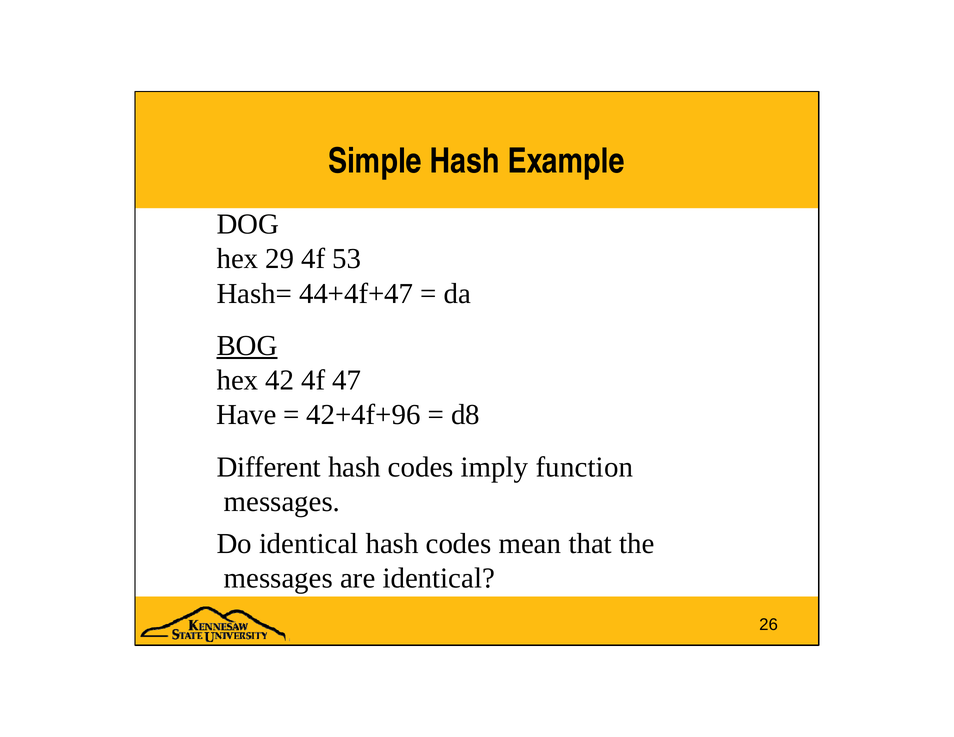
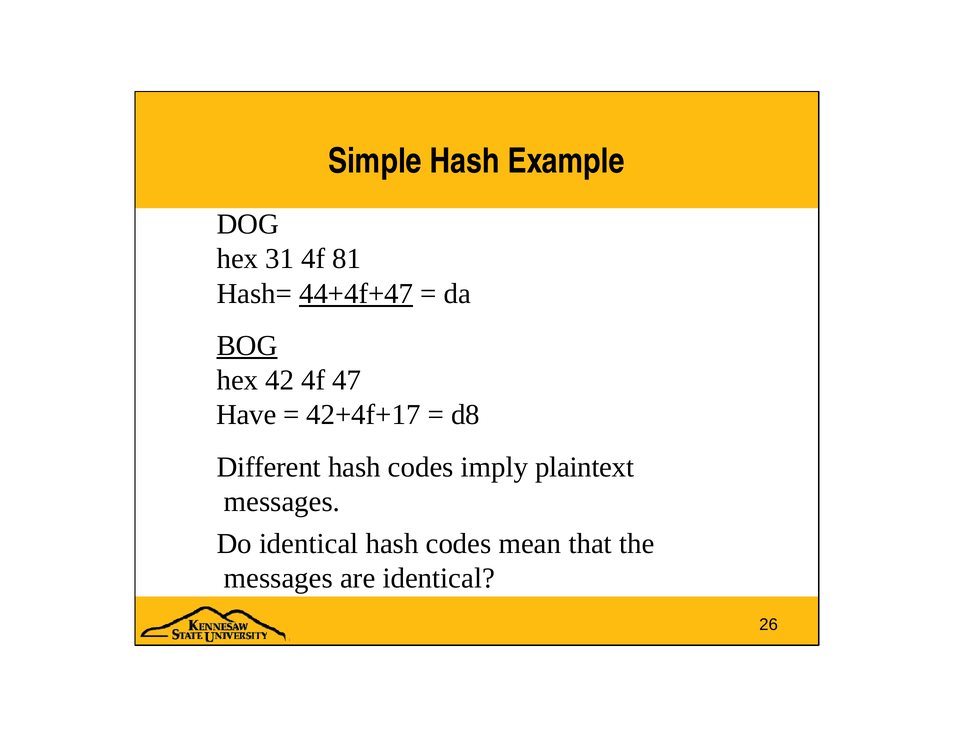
29: 29 -> 31
53: 53 -> 81
44+4f+47 underline: none -> present
42+4f+96: 42+4f+96 -> 42+4f+17
function: function -> plaintext
